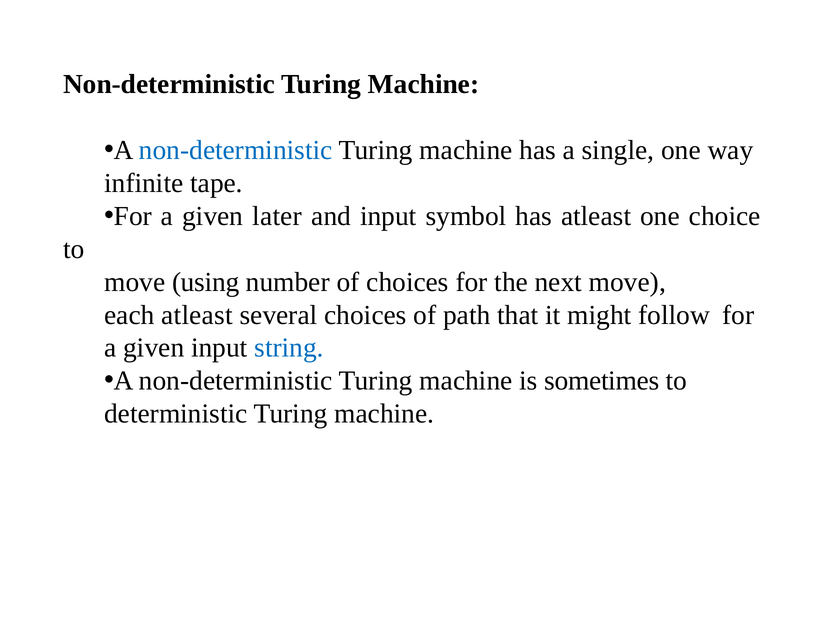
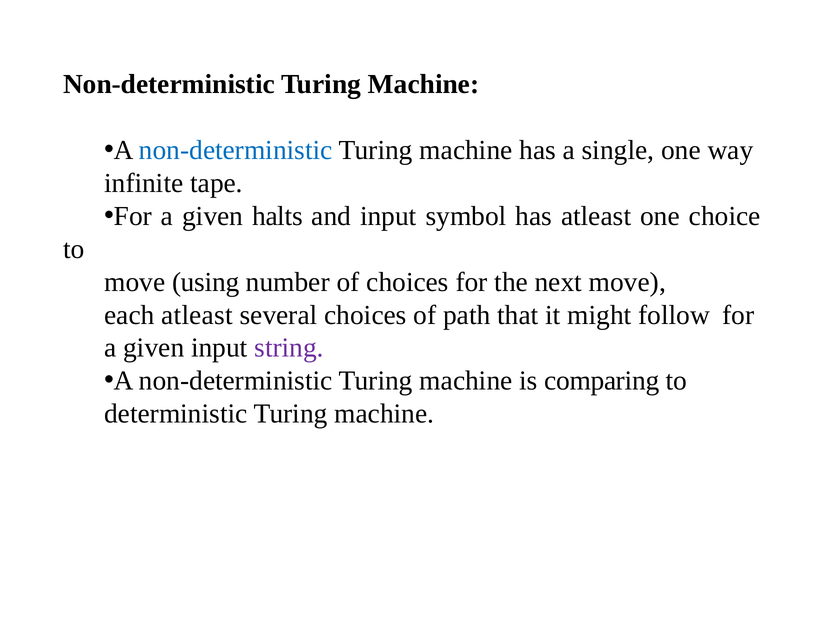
later: later -> halts
string colour: blue -> purple
sometimes: sometimes -> comparing
